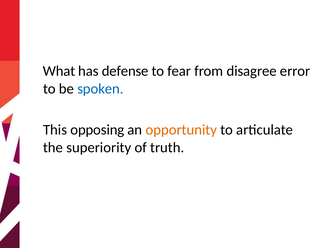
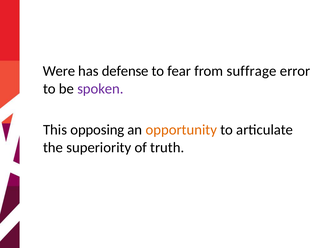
What: What -> Were
disagree: disagree -> suffrage
spoken colour: blue -> purple
